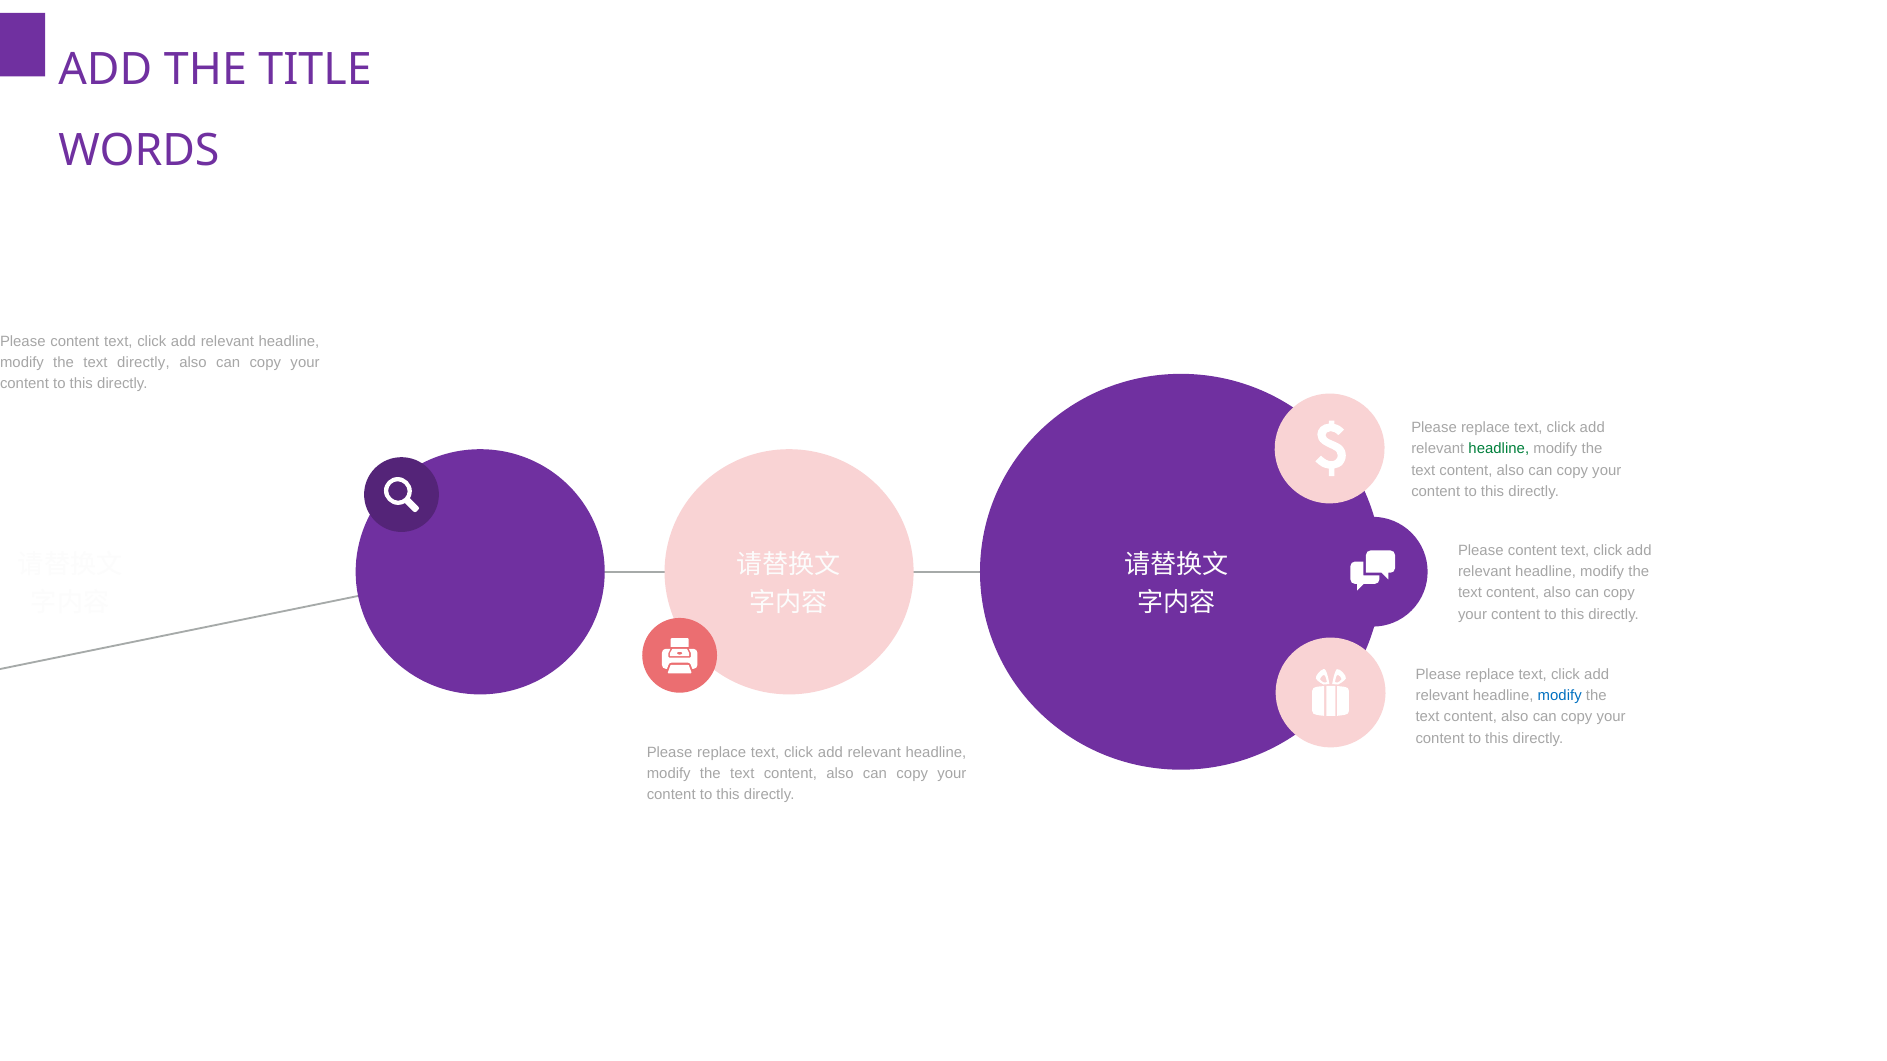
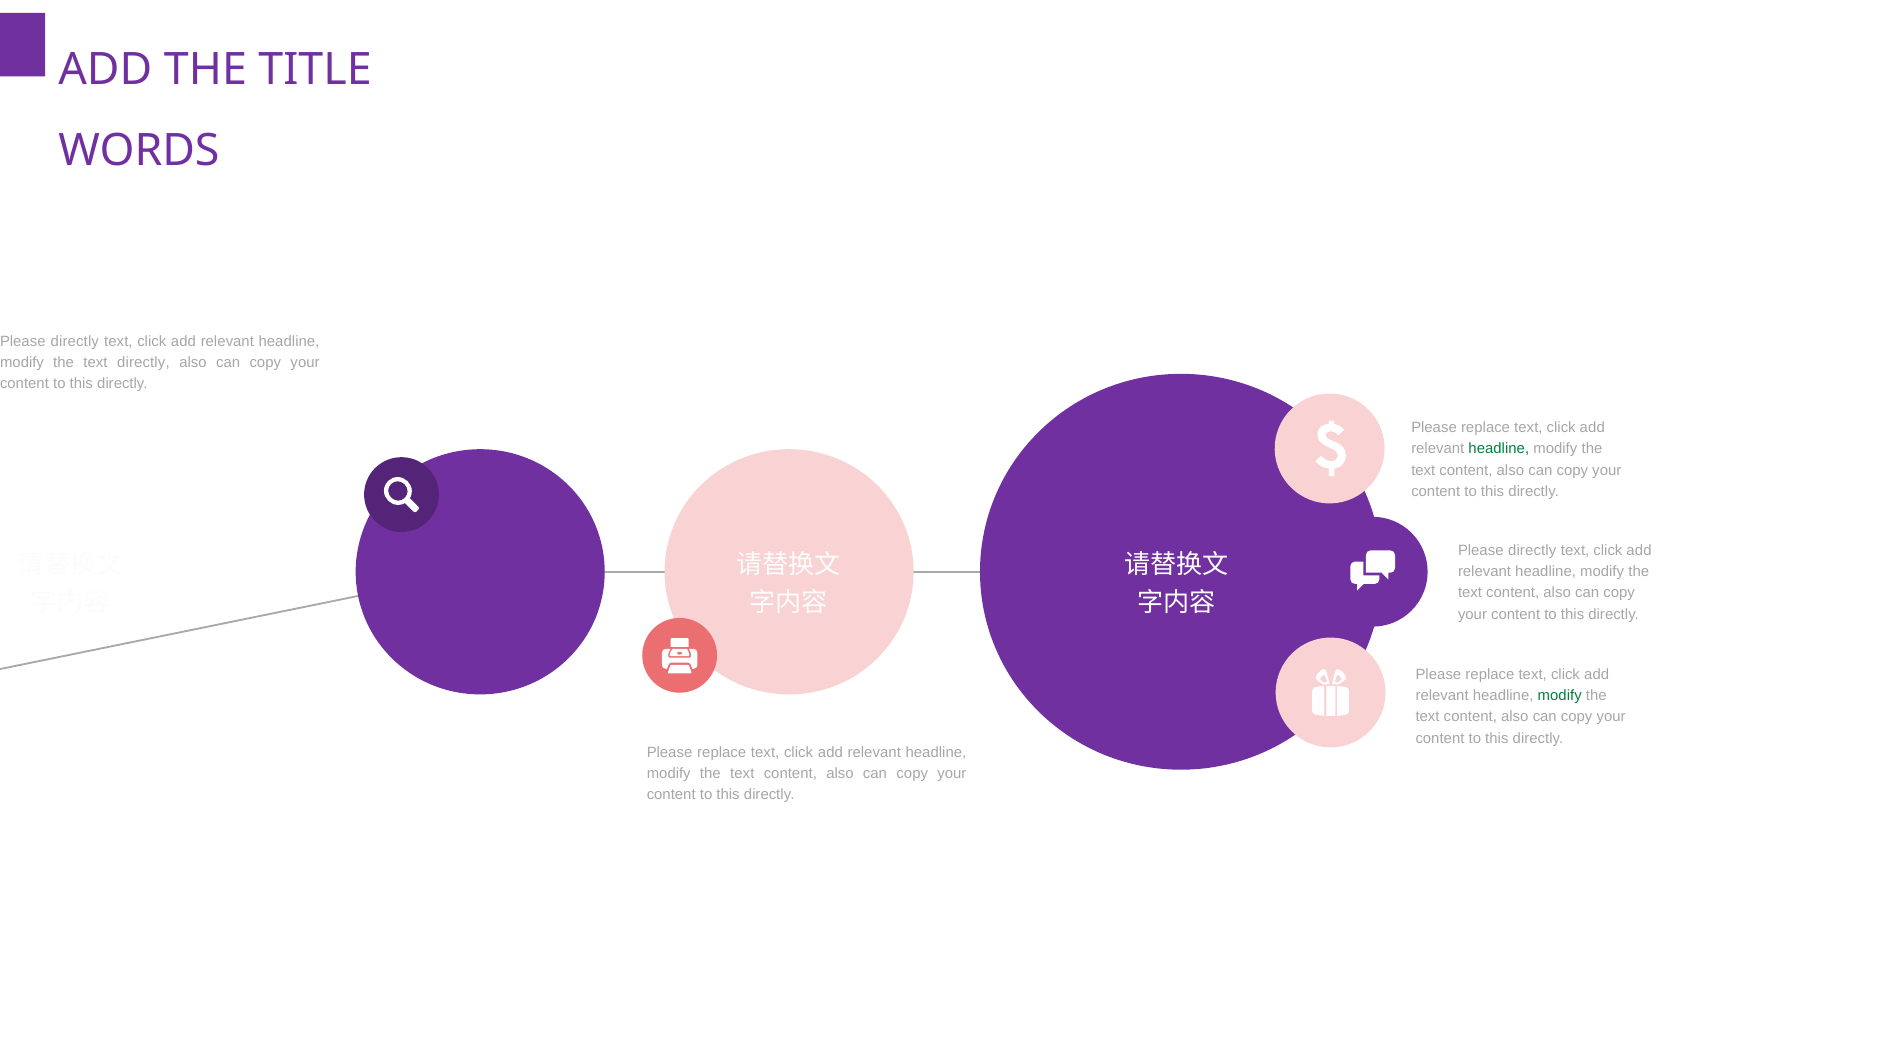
content at (75, 341): content -> directly
content at (1532, 550): content -> directly
modify at (1560, 696) colour: blue -> green
